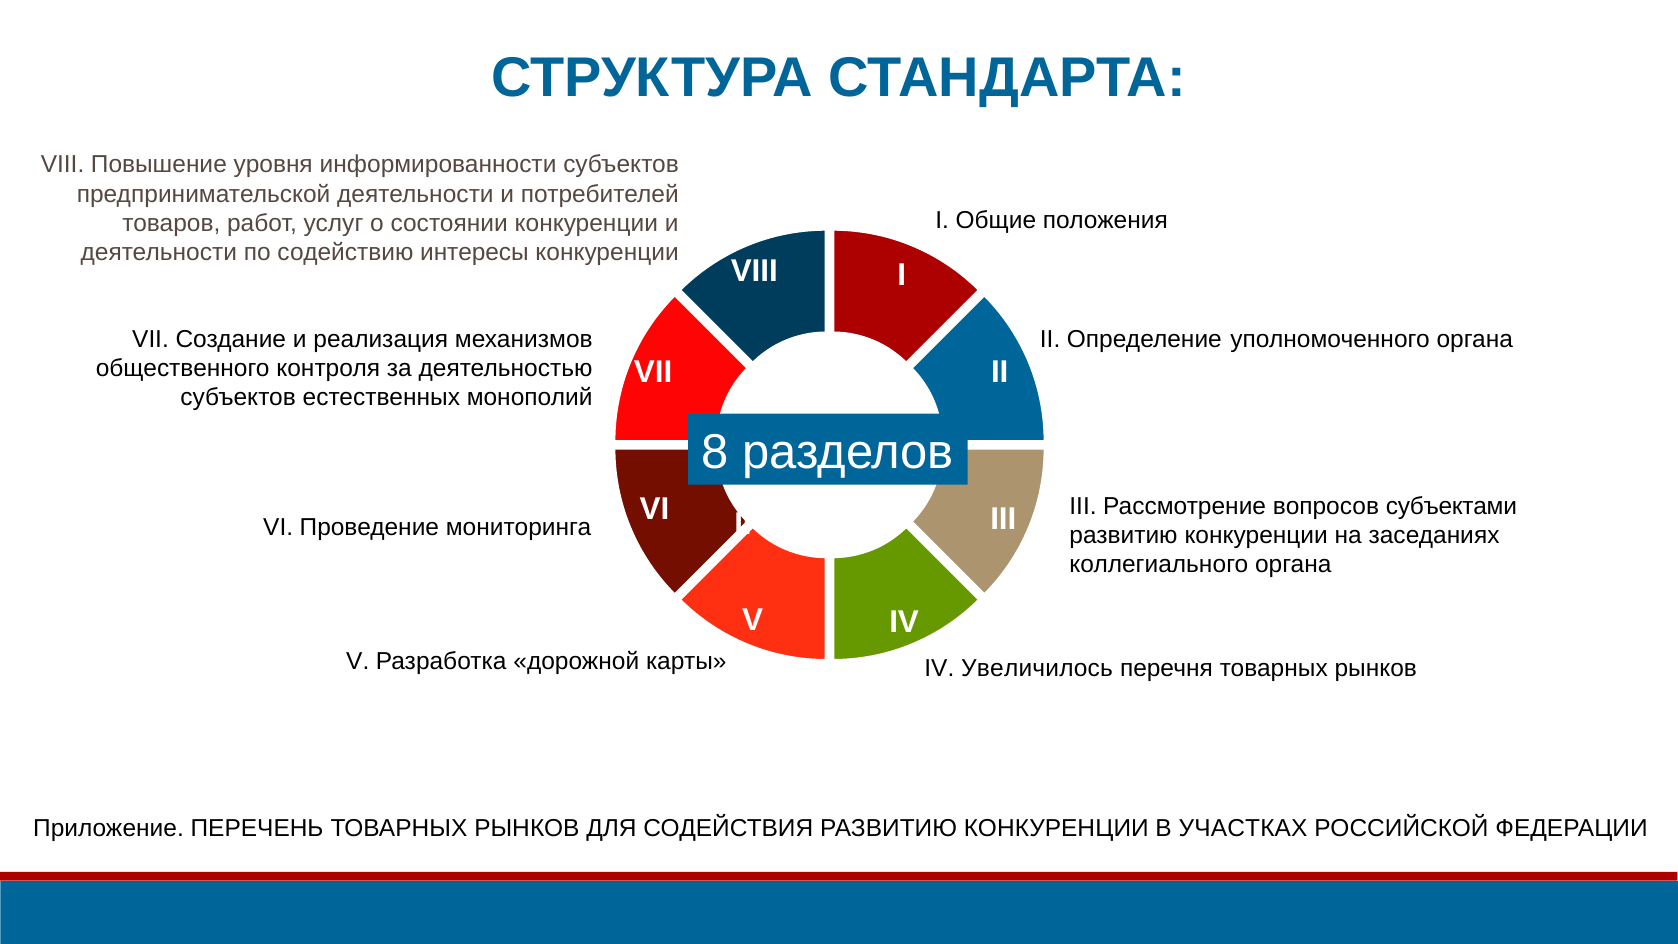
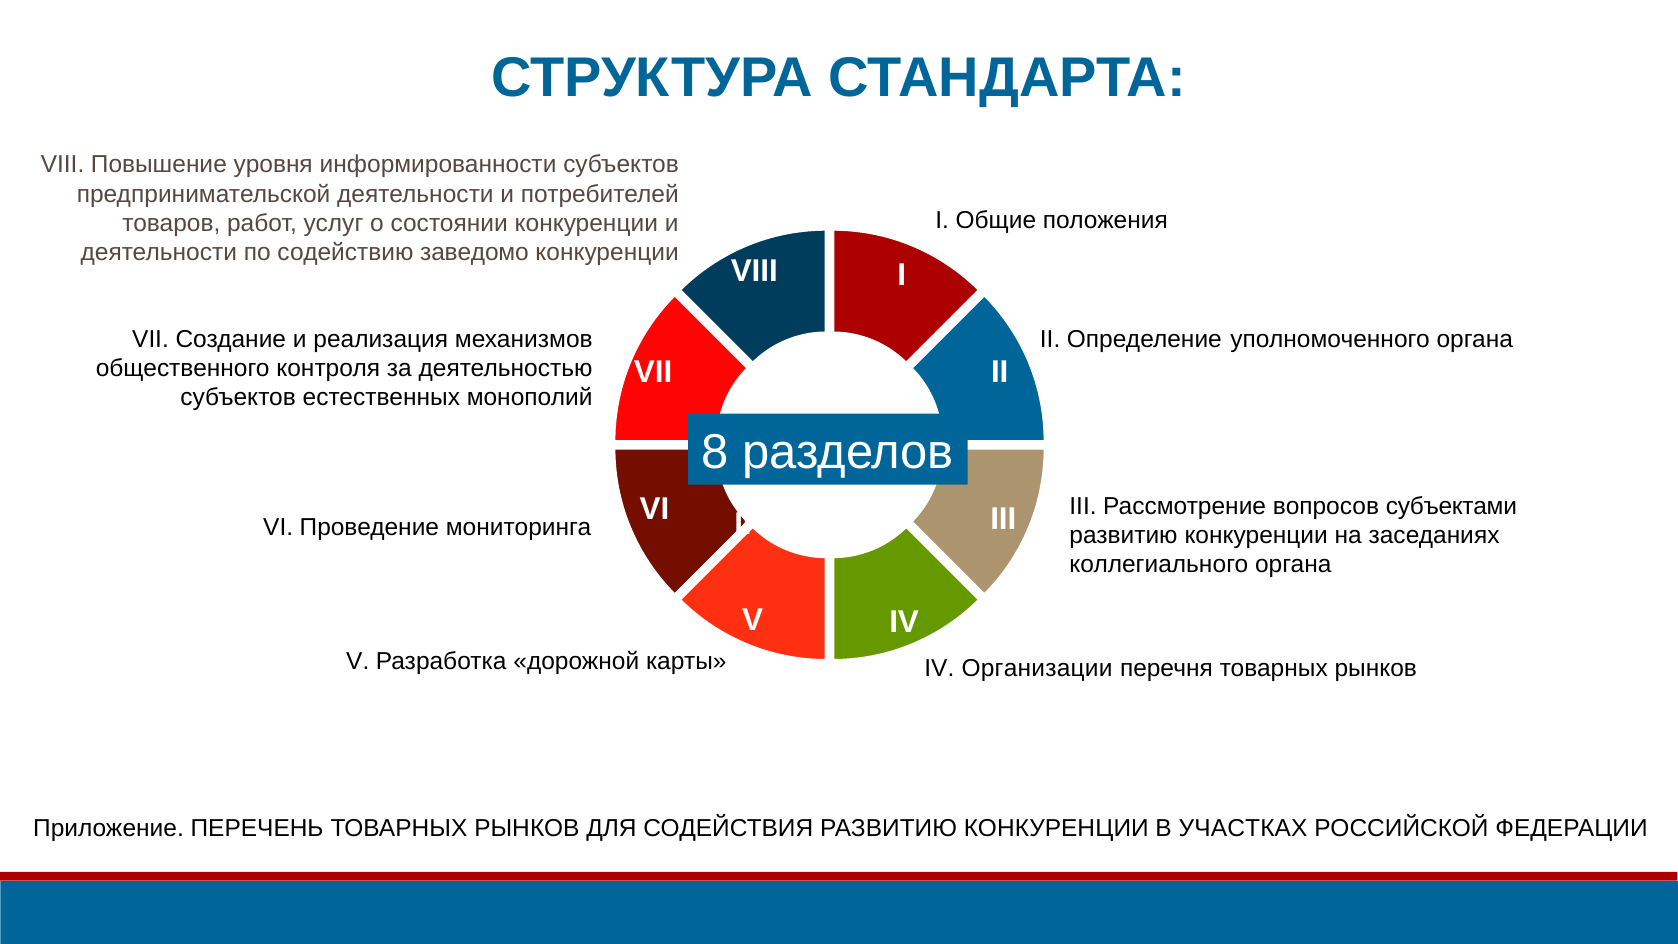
интересы: интересы -> заведомо
Увеличилось: Увеличилось -> Организации
